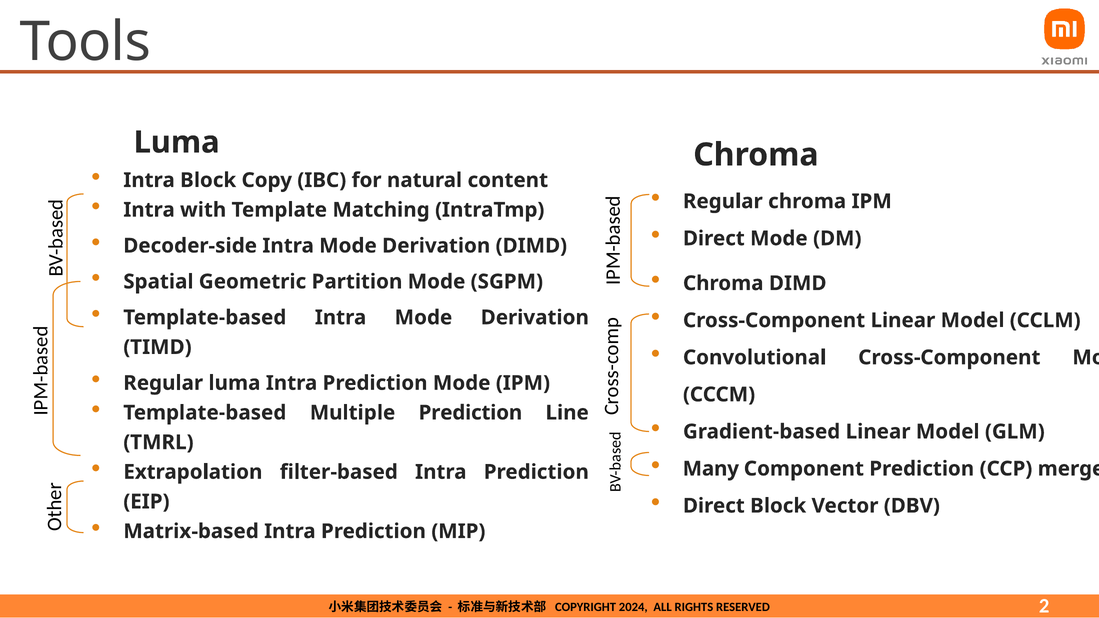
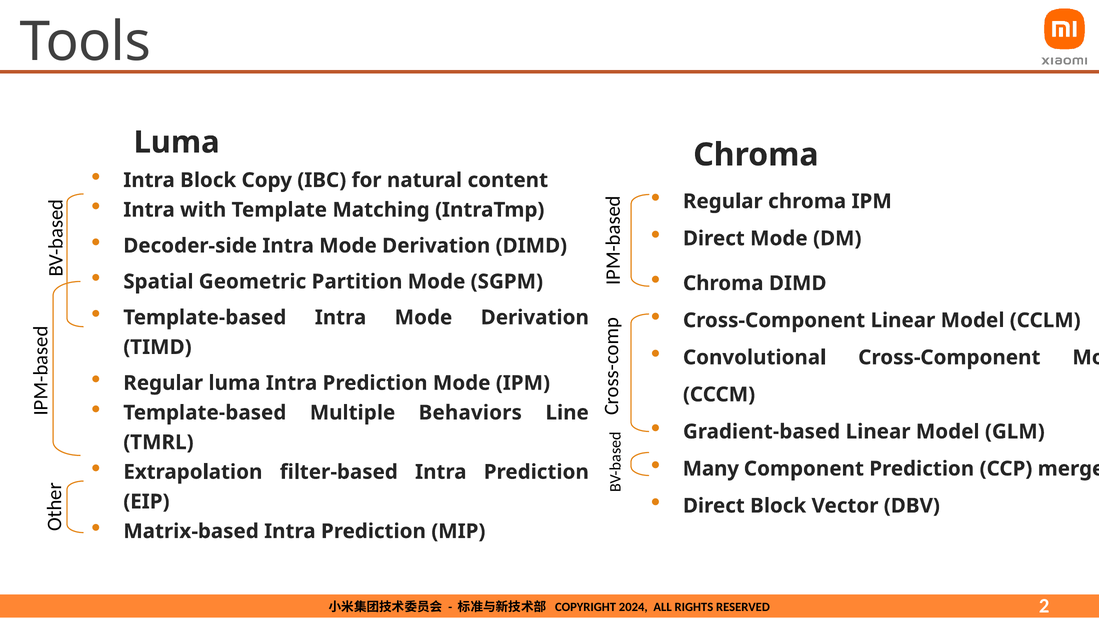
Multiple Prediction: Prediction -> Behaviors
